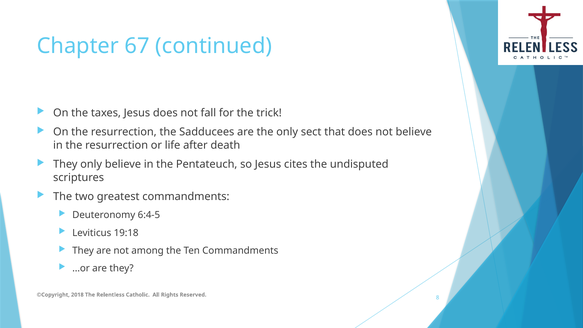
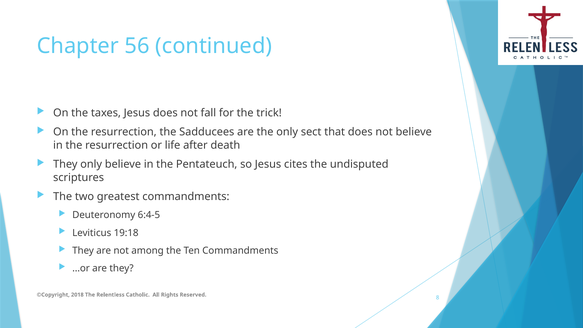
67: 67 -> 56
